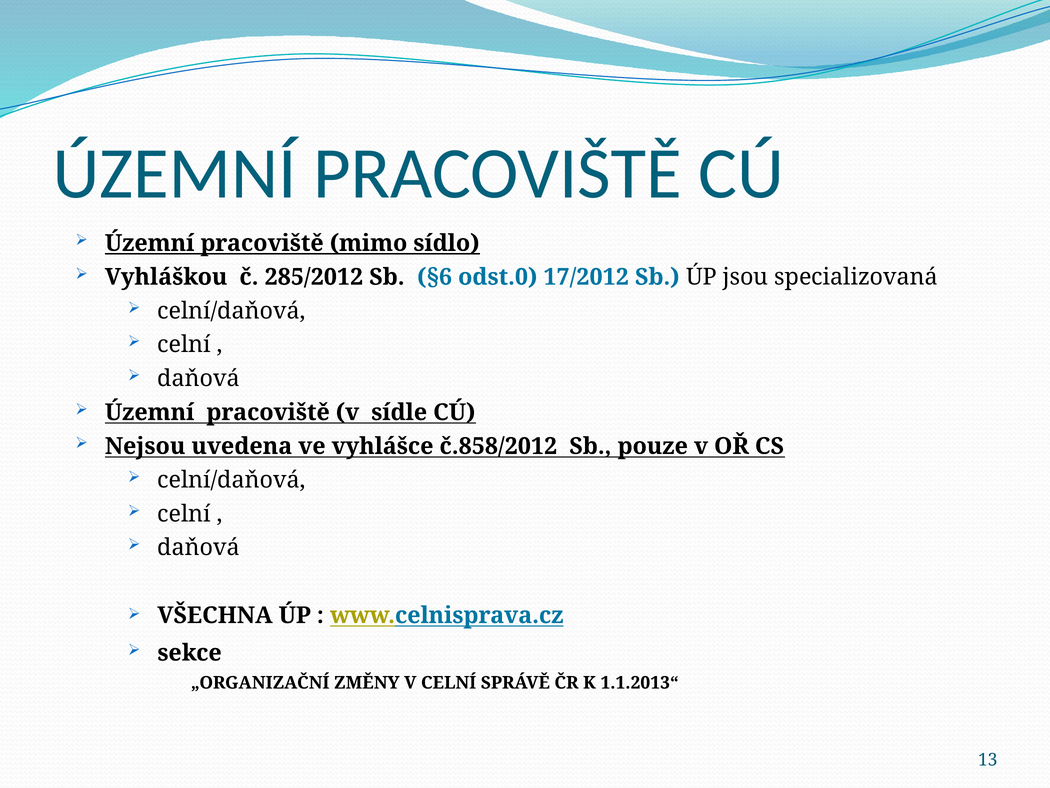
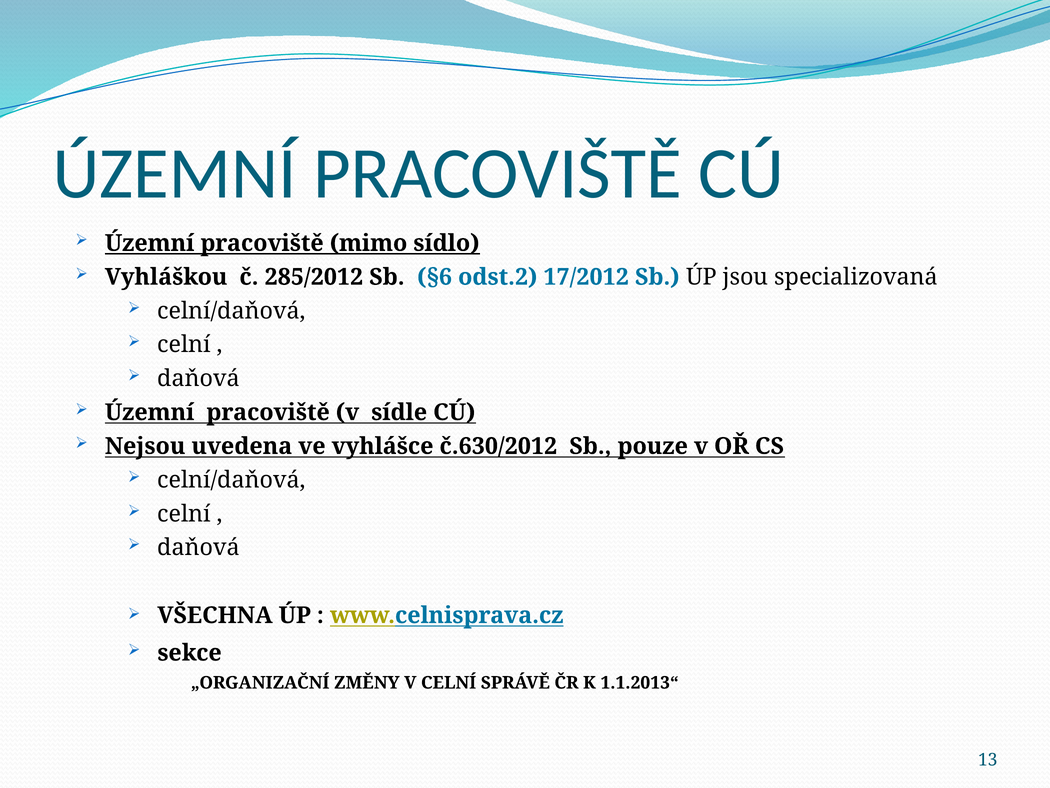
odst.0: odst.0 -> odst.2
č.858/2012: č.858/2012 -> č.630/2012
